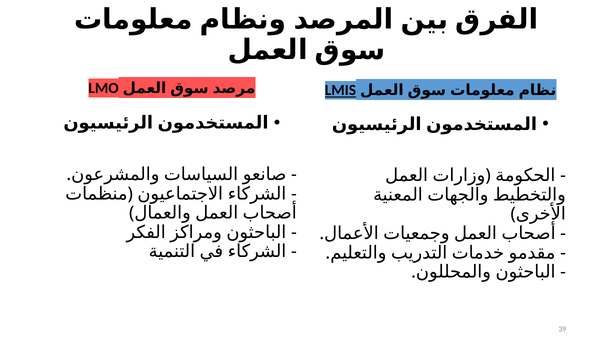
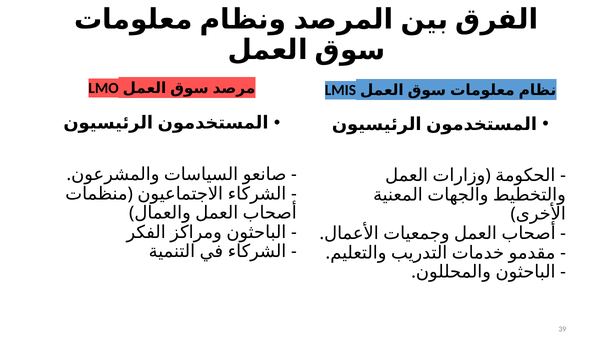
LMIS underline: present -> none
